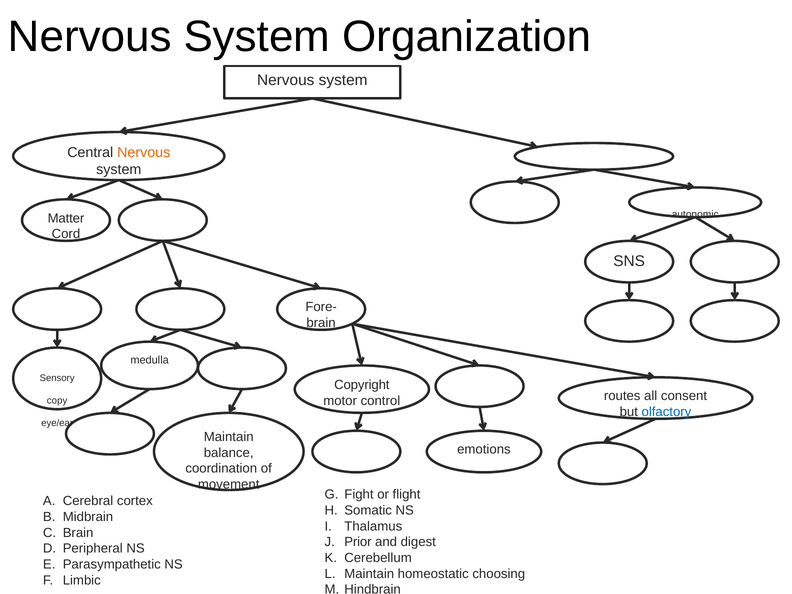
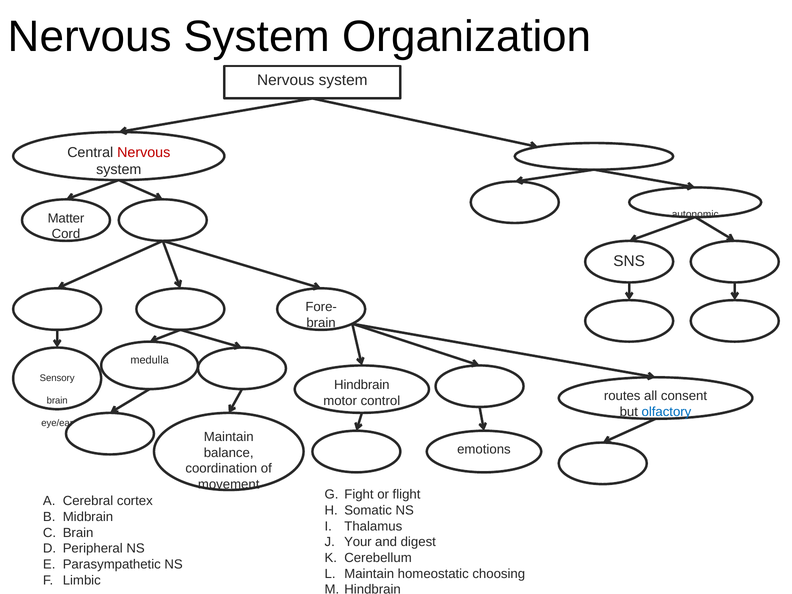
Nervous at (144, 152) colour: orange -> red
Copyright at (362, 385): Copyright -> Hindbrain
copy at (57, 400): copy -> brain
Prior: Prior -> Your
